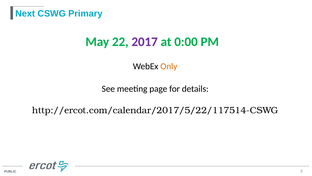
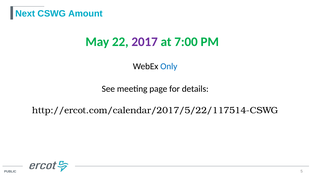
Primary: Primary -> Amount
0:00: 0:00 -> 7:00
Only colour: orange -> blue
